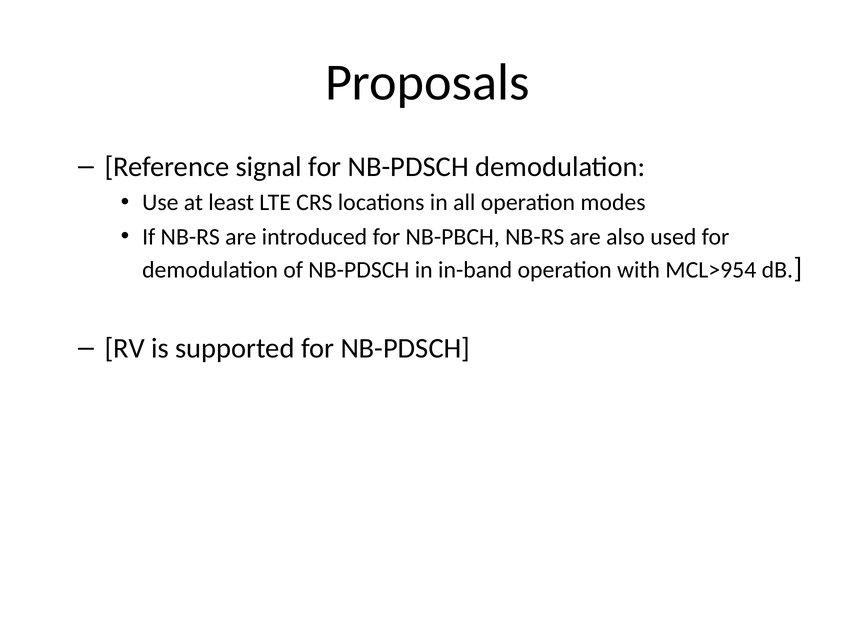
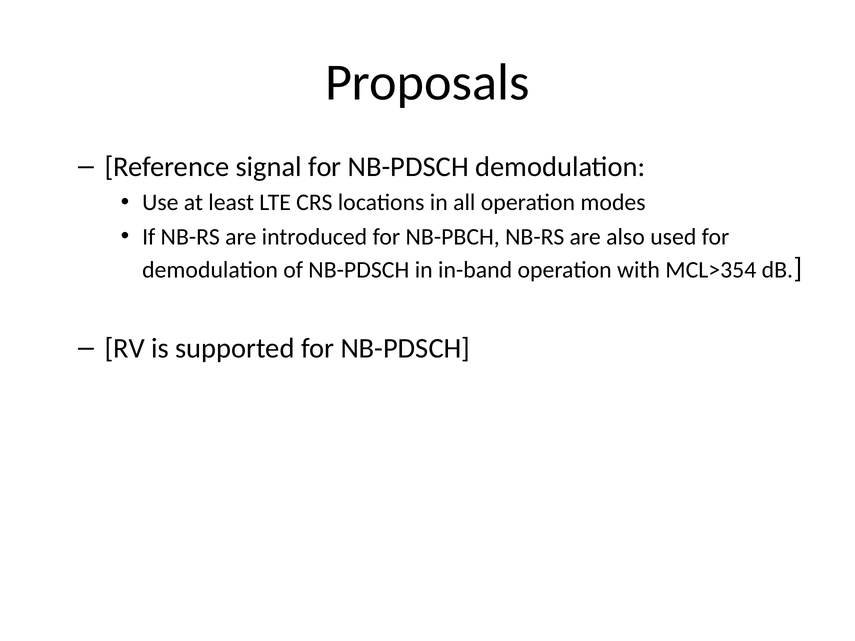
MCL>954: MCL>954 -> MCL>354
